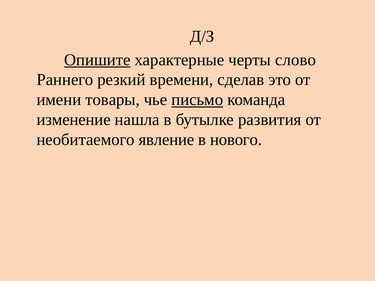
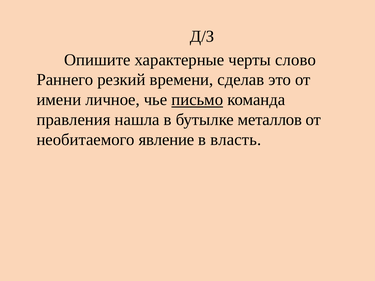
Опишите underline: present -> none
товары: товары -> личное
изменение: изменение -> правления
развития: развития -> металлов
нового: нового -> власть
